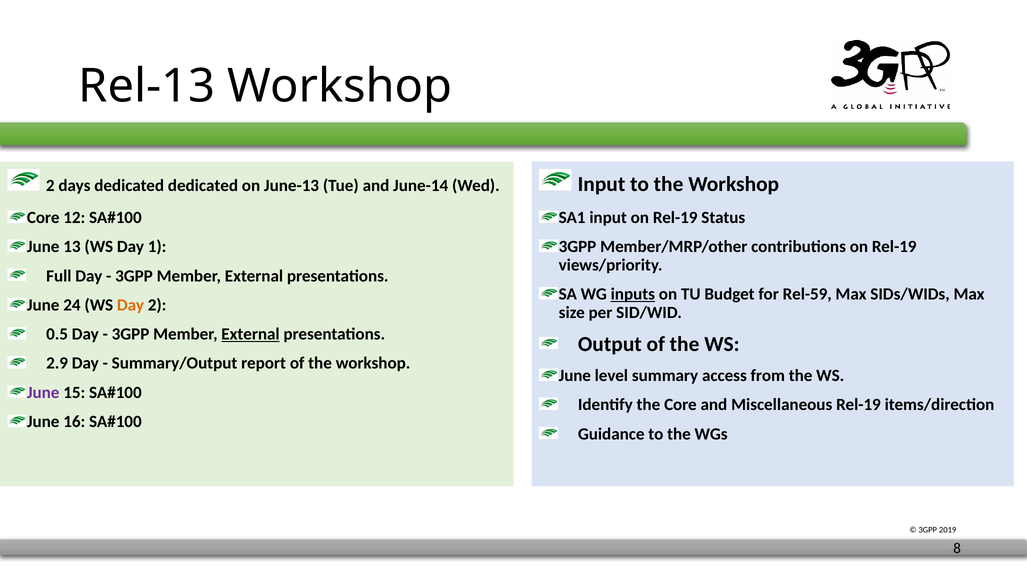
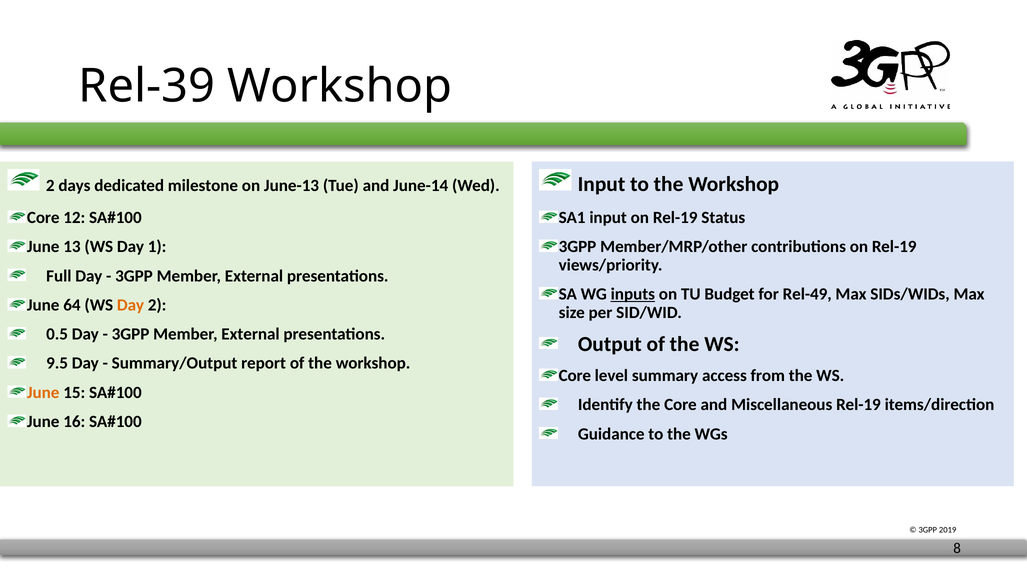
Rel-13: Rel-13 -> Rel-39
dedicated dedicated: dedicated -> milestone
Rel-59: Rel-59 -> Rel-49
24: 24 -> 64
External at (250, 335) underline: present -> none
2.9: 2.9 -> 9.5
June at (575, 376): June -> Core
June at (43, 393) colour: purple -> orange
